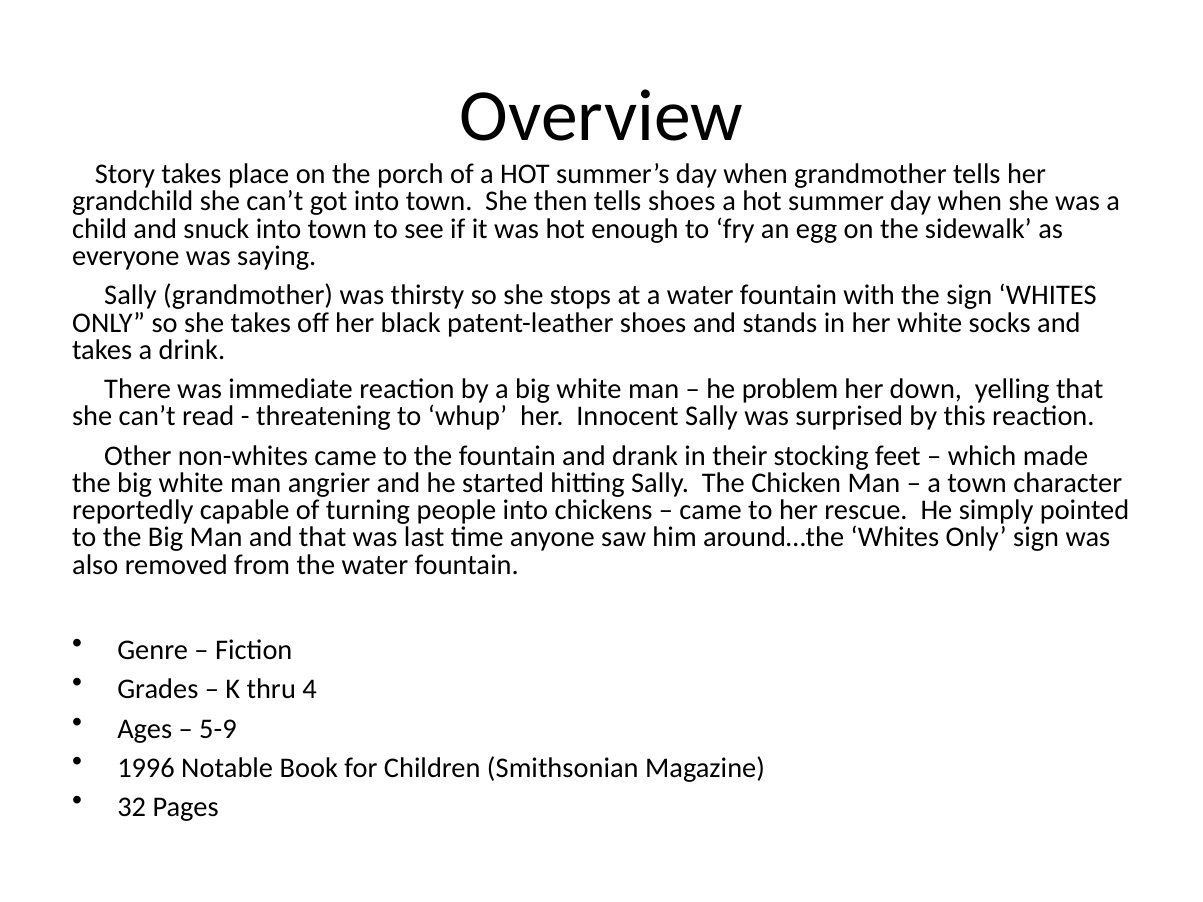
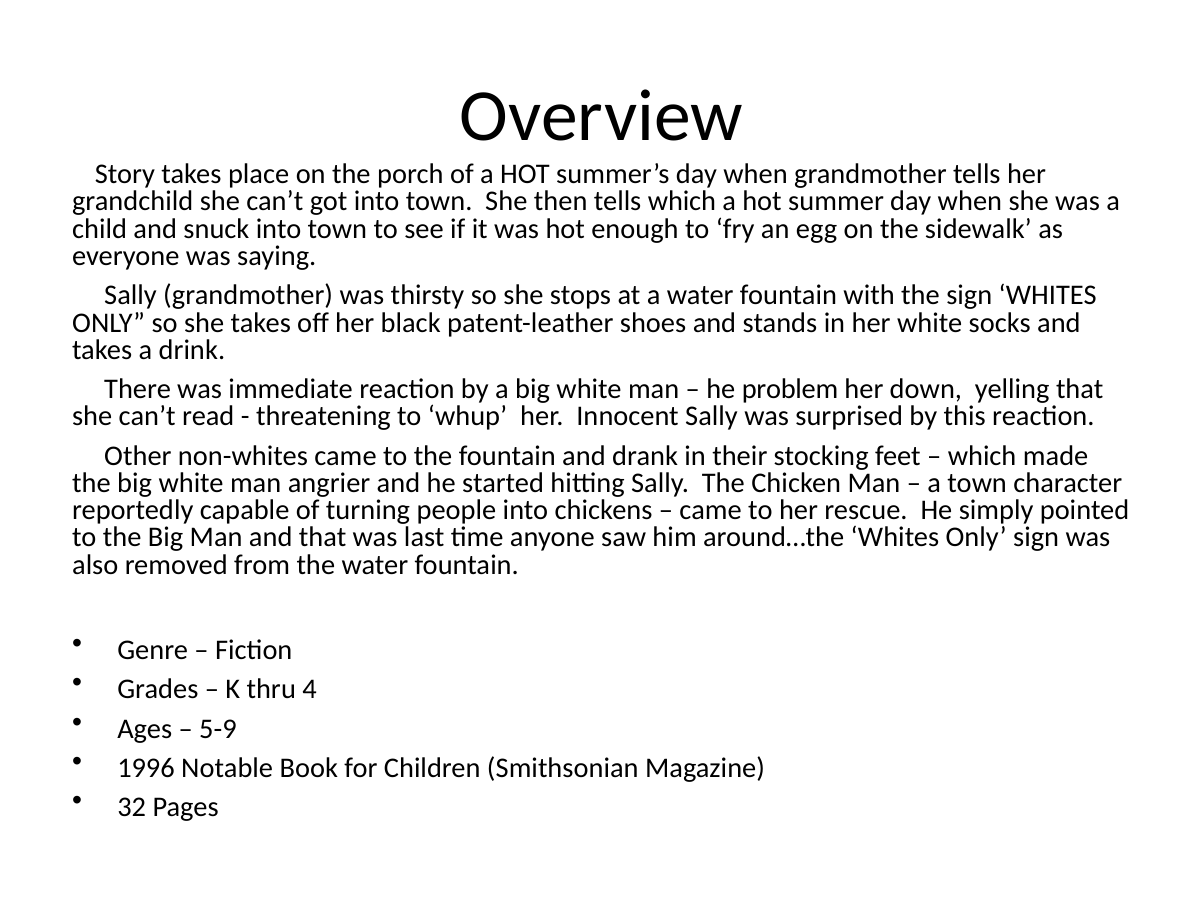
tells shoes: shoes -> which
